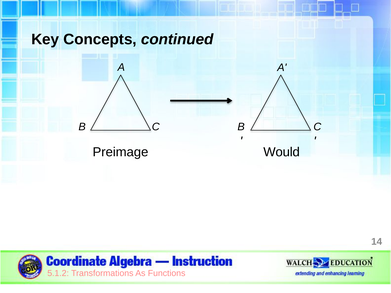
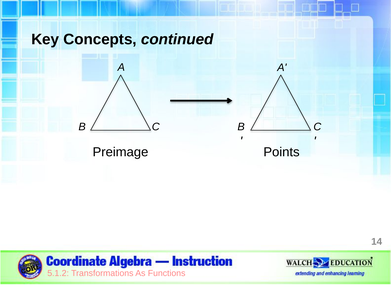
Would: Would -> Points
